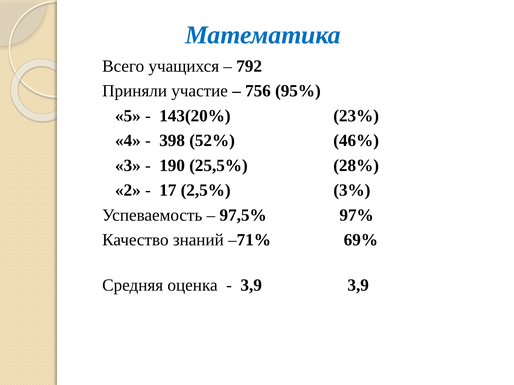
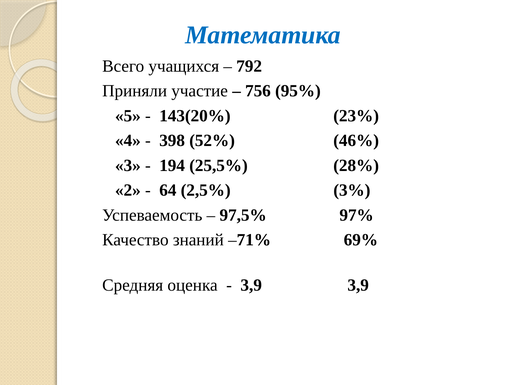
190: 190 -> 194
17: 17 -> 64
